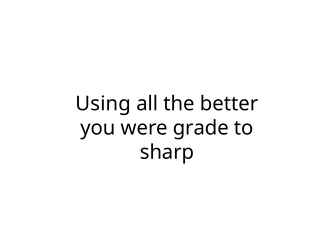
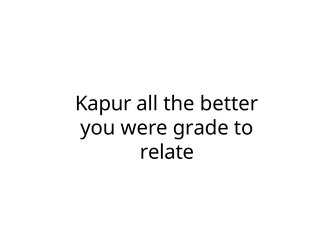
Using: Using -> Kapur
sharp: sharp -> relate
